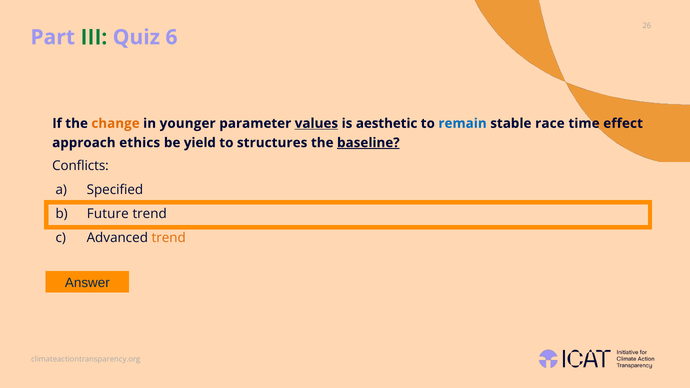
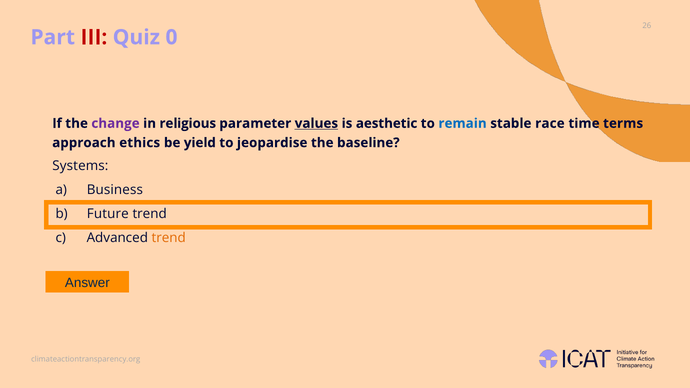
III colour: green -> red
6: 6 -> 0
change colour: orange -> purple
younger: younger -> religious
effect: effect -> terms
structures: structures -> jeopardise
baseline underline: present -> none
Conflicts: Conflicts -> Systems
Specified: Specified -> Business
